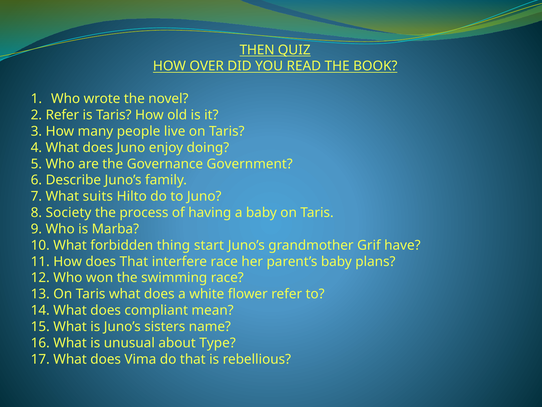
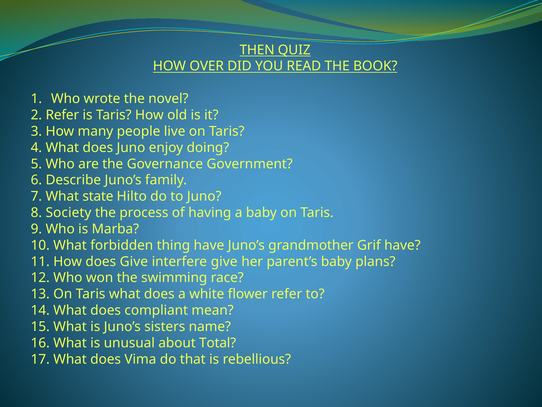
suits: suits -> state
thing start: start -> have
does That: That -> Give
interfere race: race -> give
Type: Type -> Total
